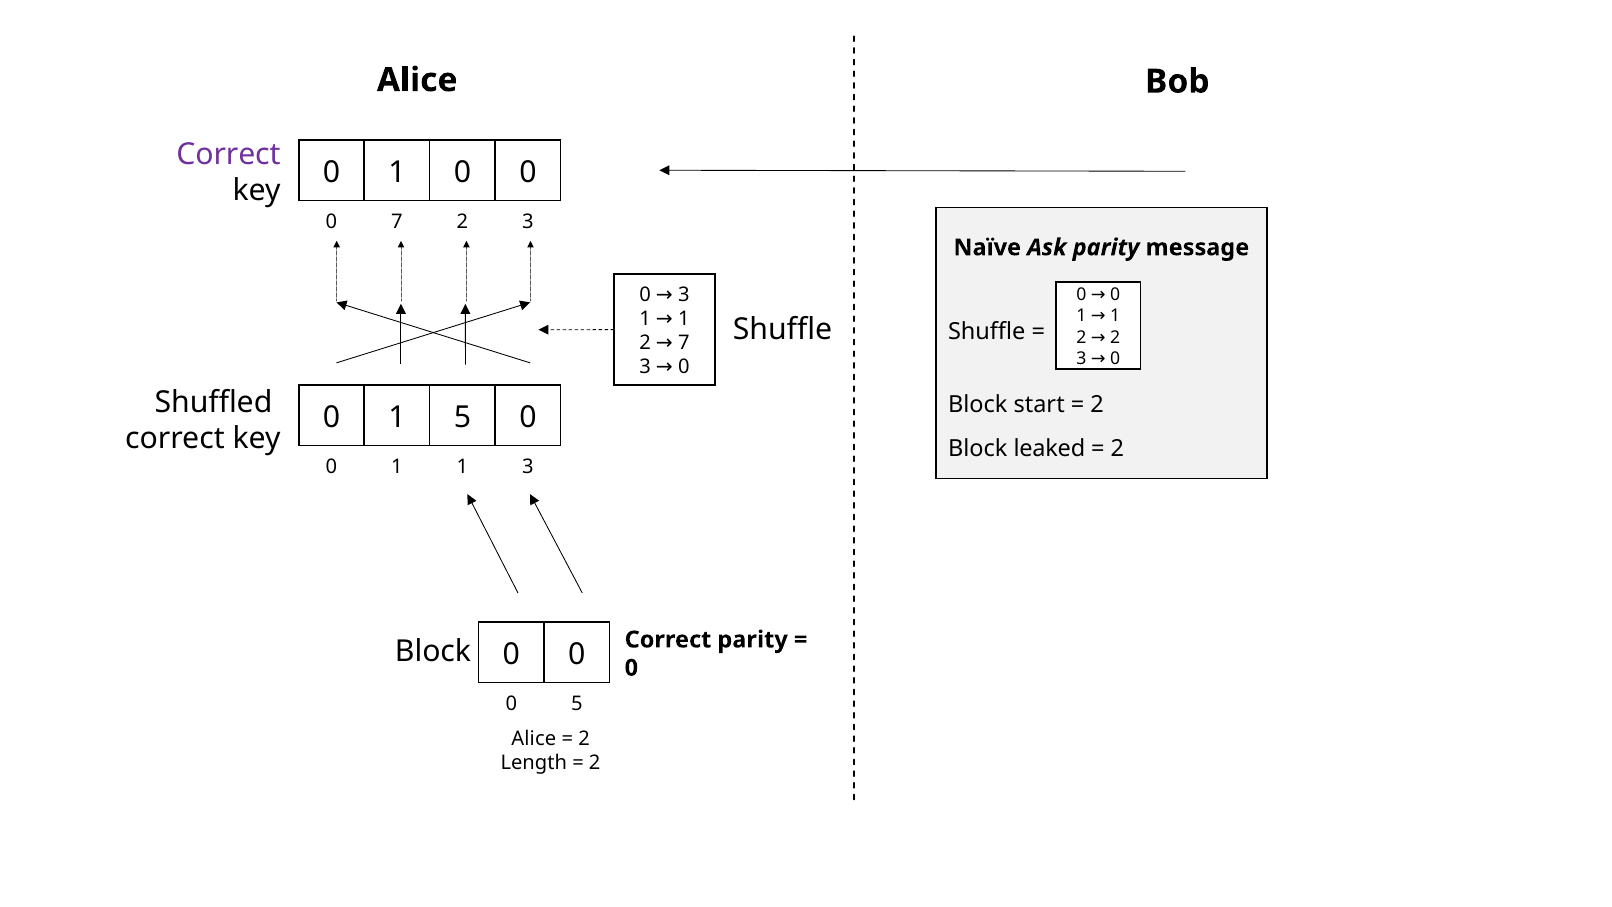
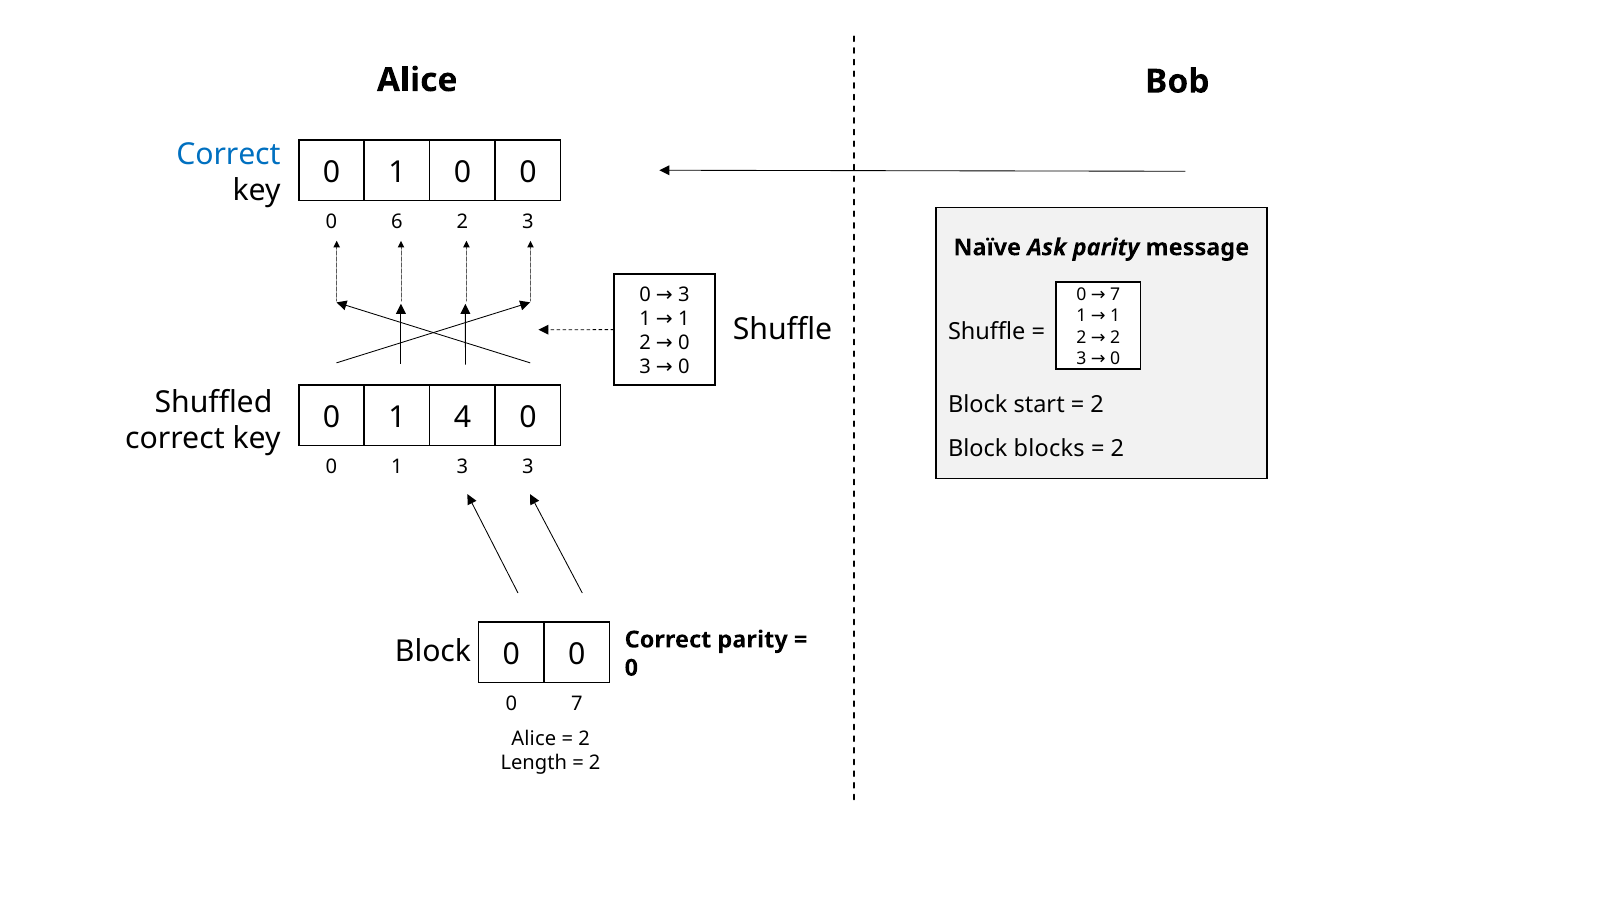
Correct at (228, 154) colour: purple -> blue
0 7: 7 -> 6
0 at (1115, 295): 0 -> 7
7 at (684, 343): 7 -> 0
1 5: 5 -> 4
leaked: leaked -> blocks
0 1 1: 1 -> 3
5 at (577, 703): 5 -> 7
